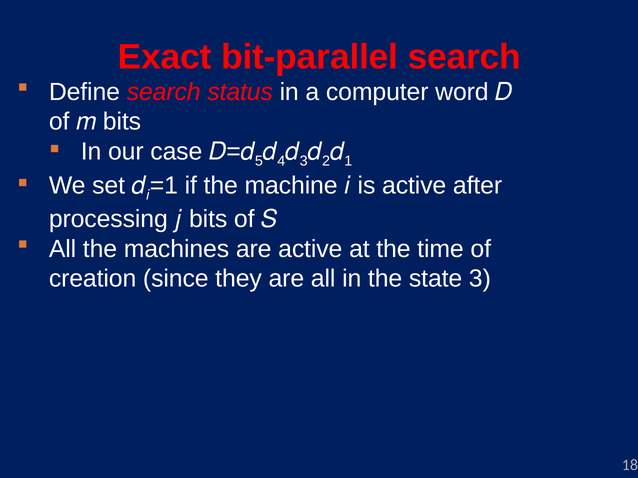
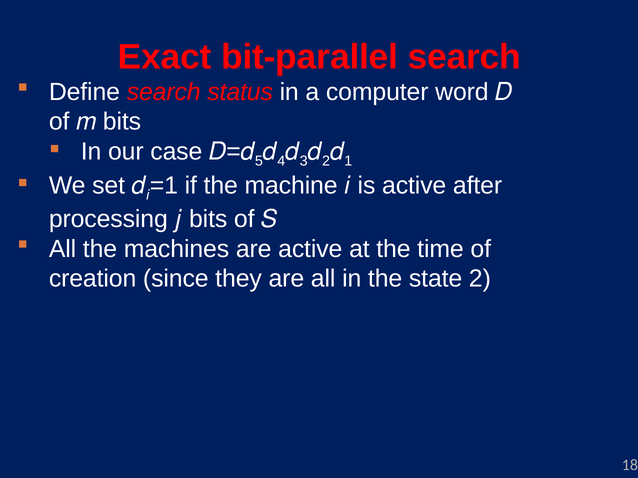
state 3: 3 -> 2
